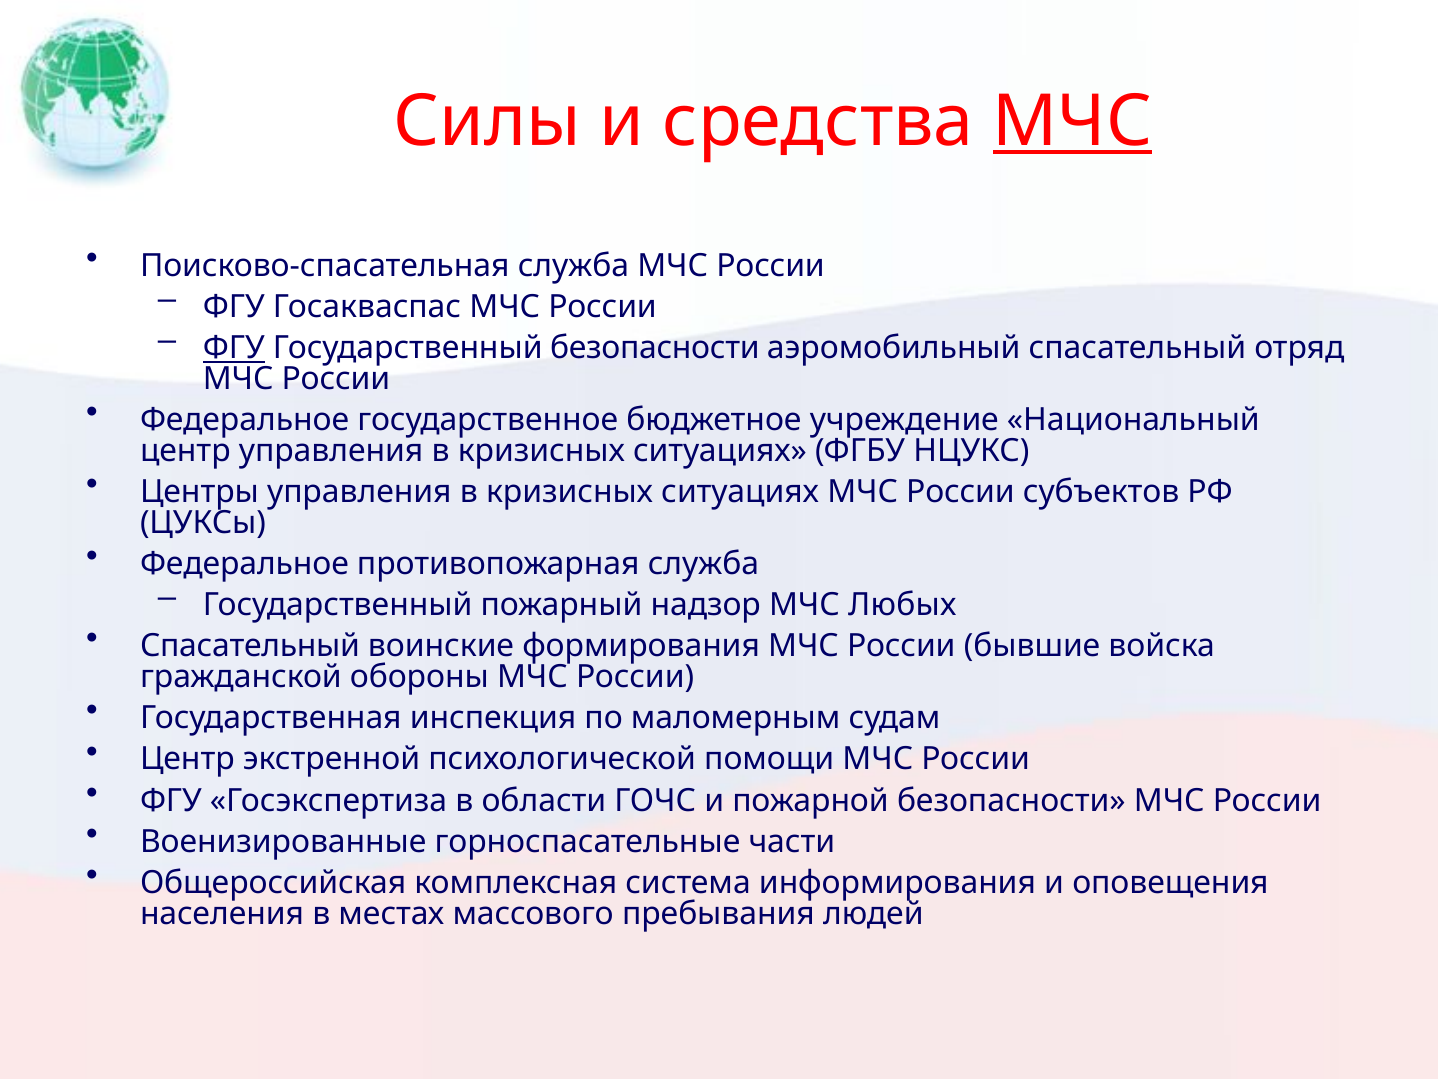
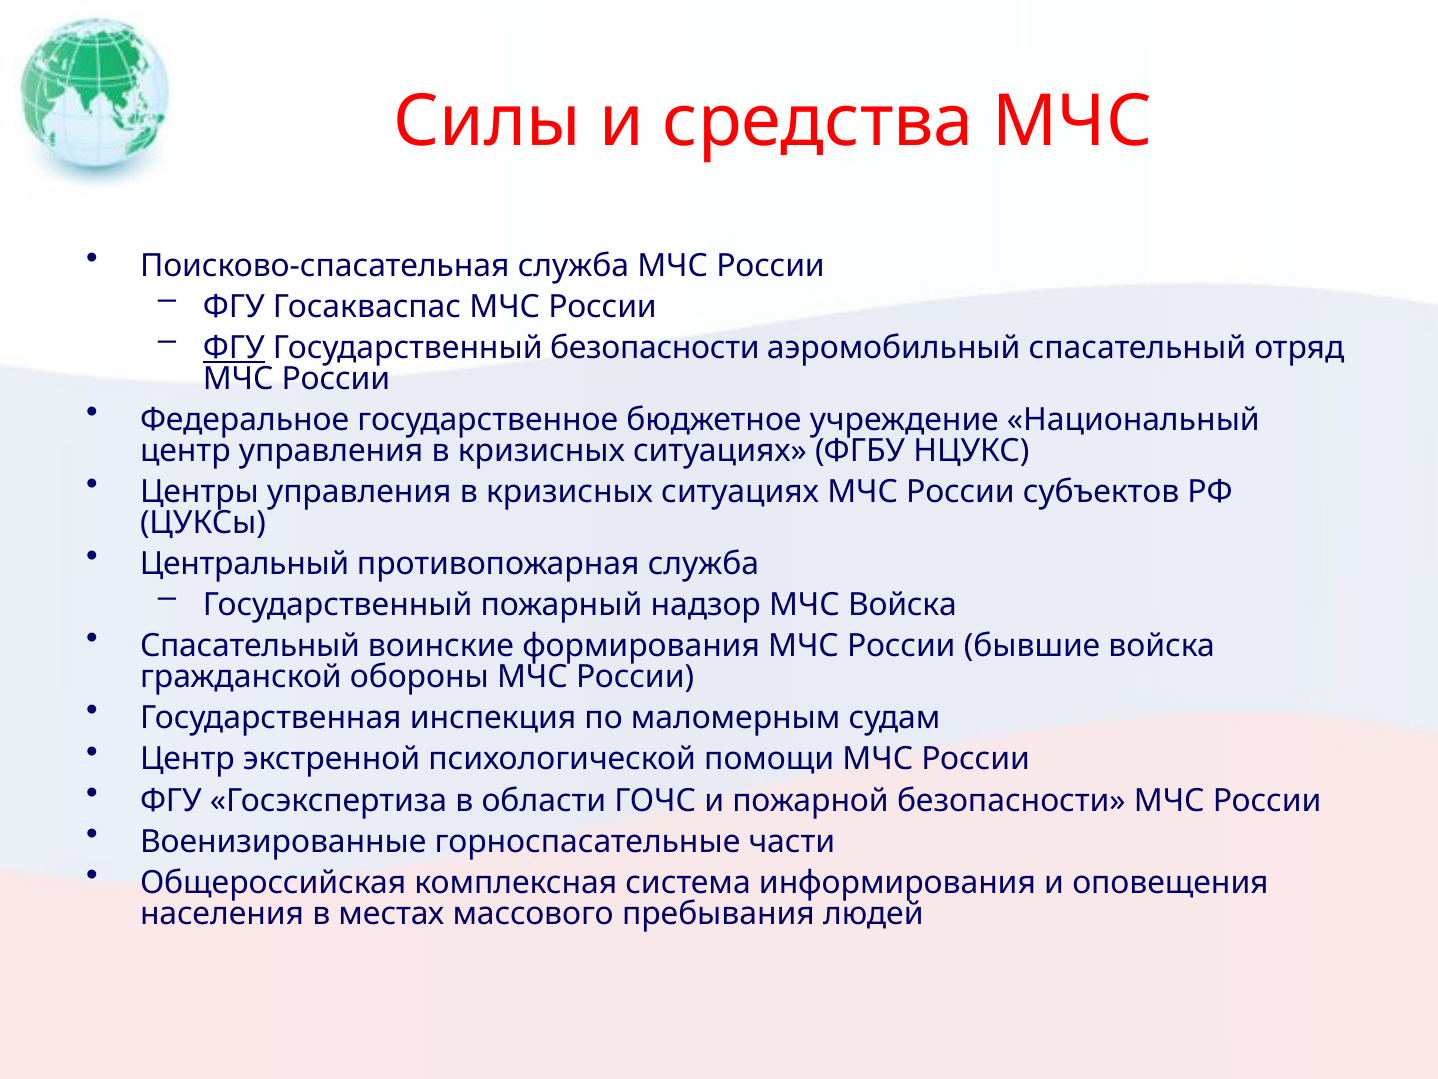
МЧС at (1072, 121) underline: present -> none
Федеральное at (244, 564): Федеральное -> Центральный
МЧС Любых: Любых -> Войска
